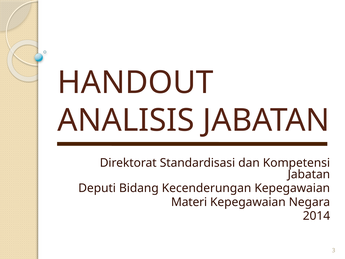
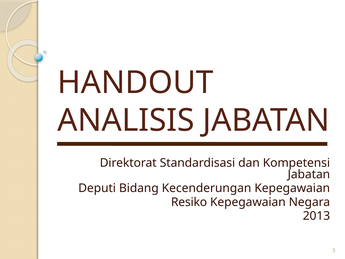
Materi: Materi -> Resiko
2014: 2014 -> 2013
